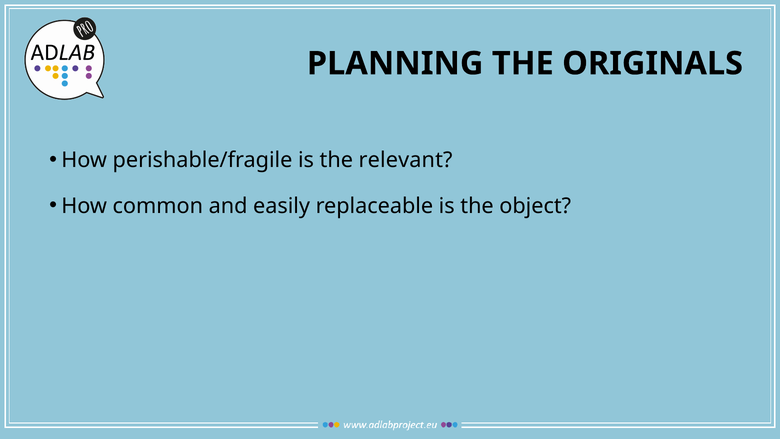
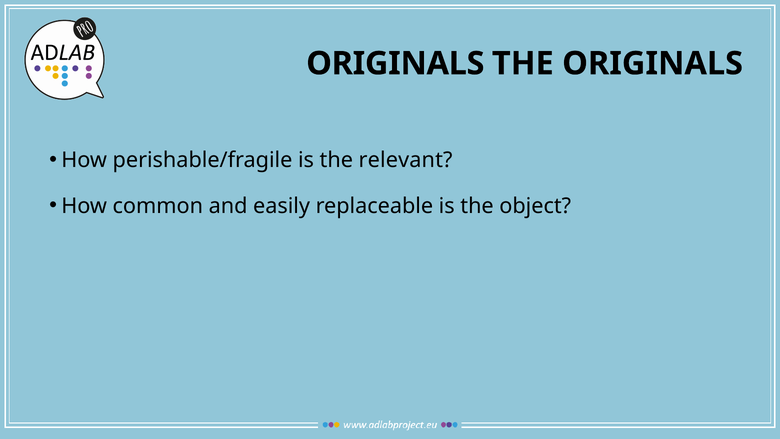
PLANNING at (395, 63): PLANNING -> ORIGINALS
